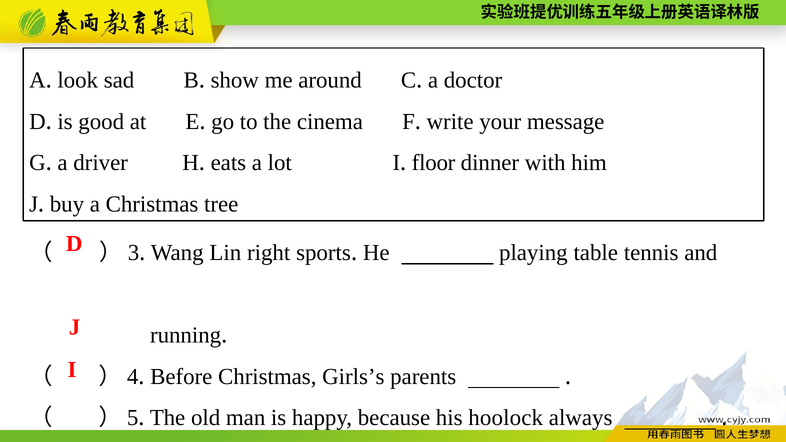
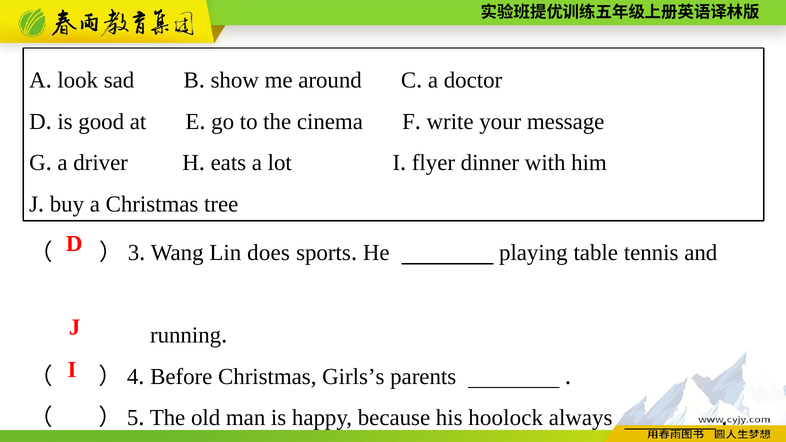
floor: floor -> flyer
right: right -> does
